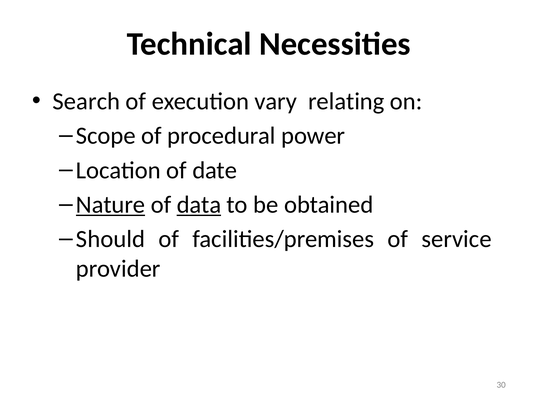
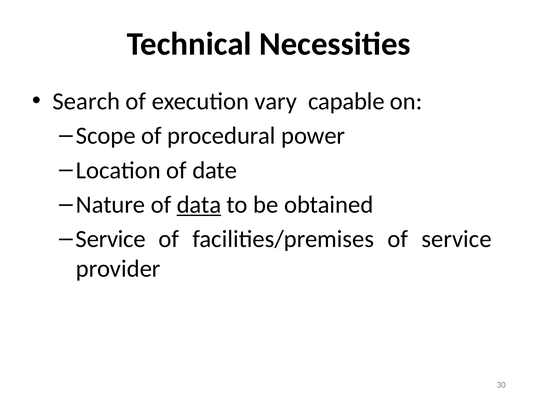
relating: relating -> capable
Nature underline: present -> none
Should at (111, 239): Should -> Service
